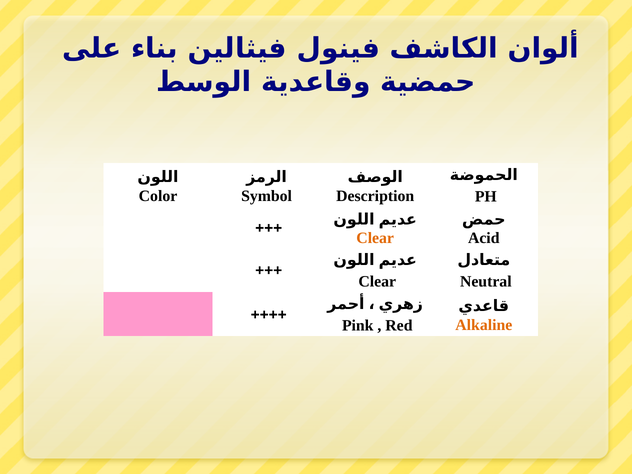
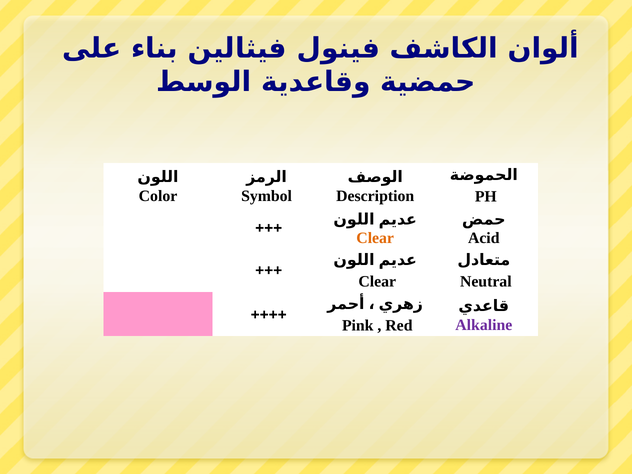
Alkaline colour: orange -> purple
